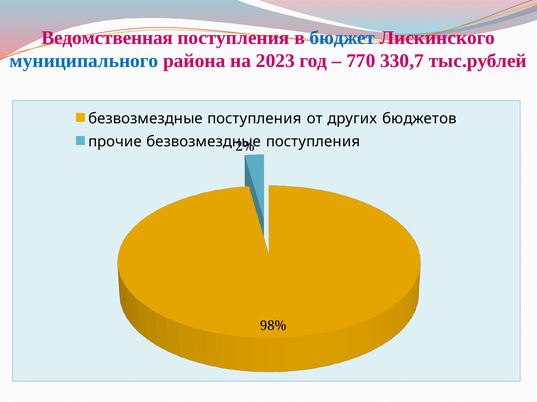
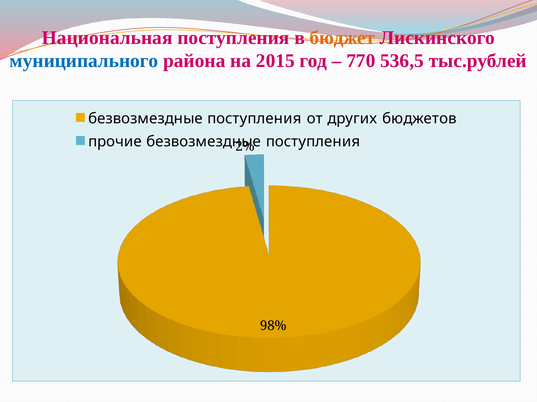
Ведомственная: Ведомственная -> Национальная
бюджет colour: blue -> orange
2023: 2023 -> 2015
330,7: 330,7 -> 536,5
